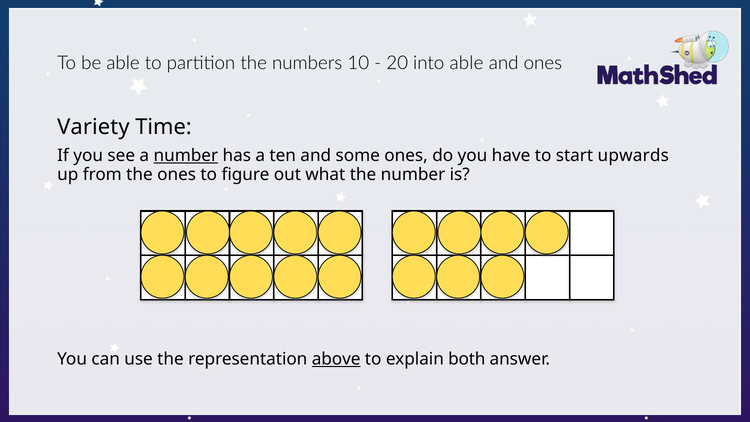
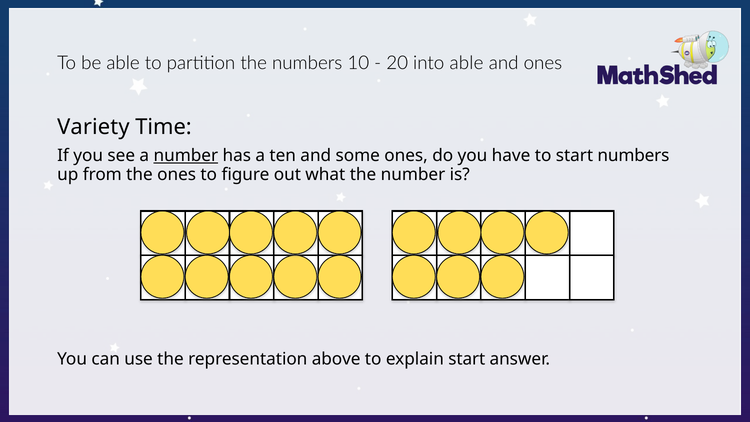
start upwards: upwards -> numbers
above underline: present -> none
explain both: both -> start
